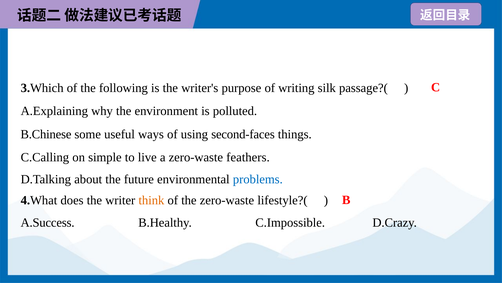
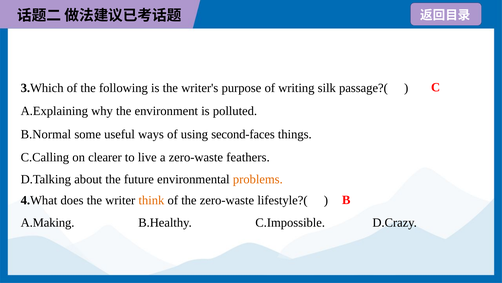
B.Chinese: B.Chinese -> B.Normal
simple: simple -> clearer
problems colour: blue -> orange
A.Success: A.Success -> A.Making
